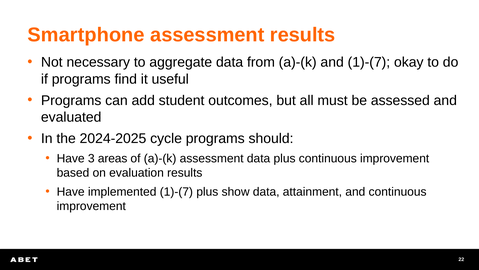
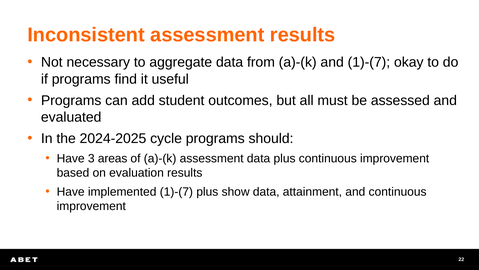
Smartphone: Smartphone -> Inconsistent
